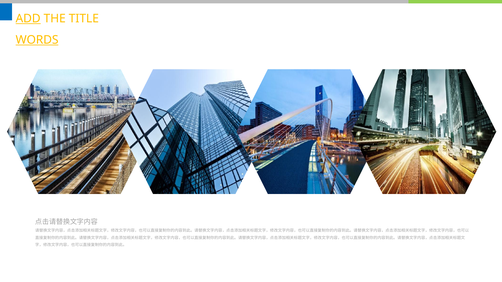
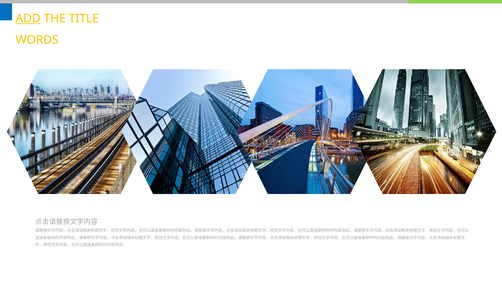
WORDS underline: present -> none
